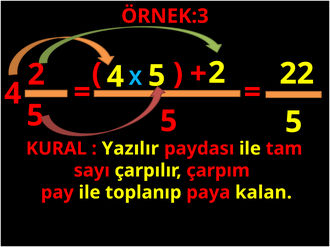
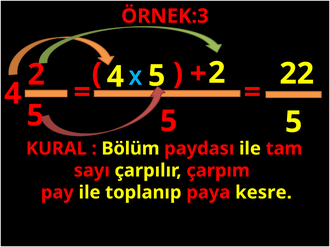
Yazılır: Yazılır -> Bölüm
kalan: kalan -> kesre
